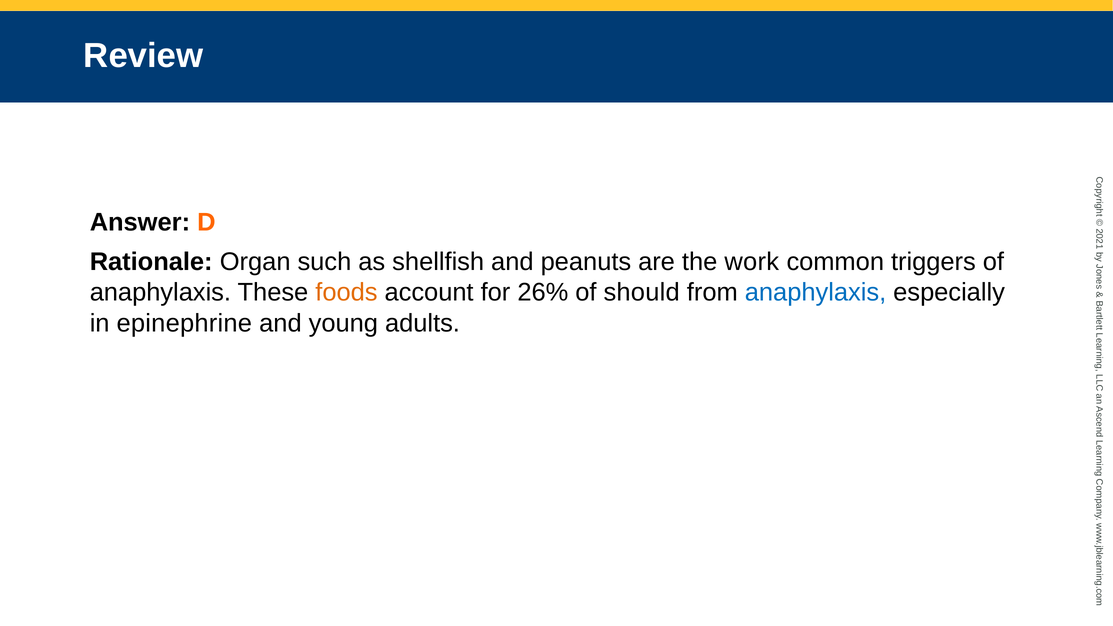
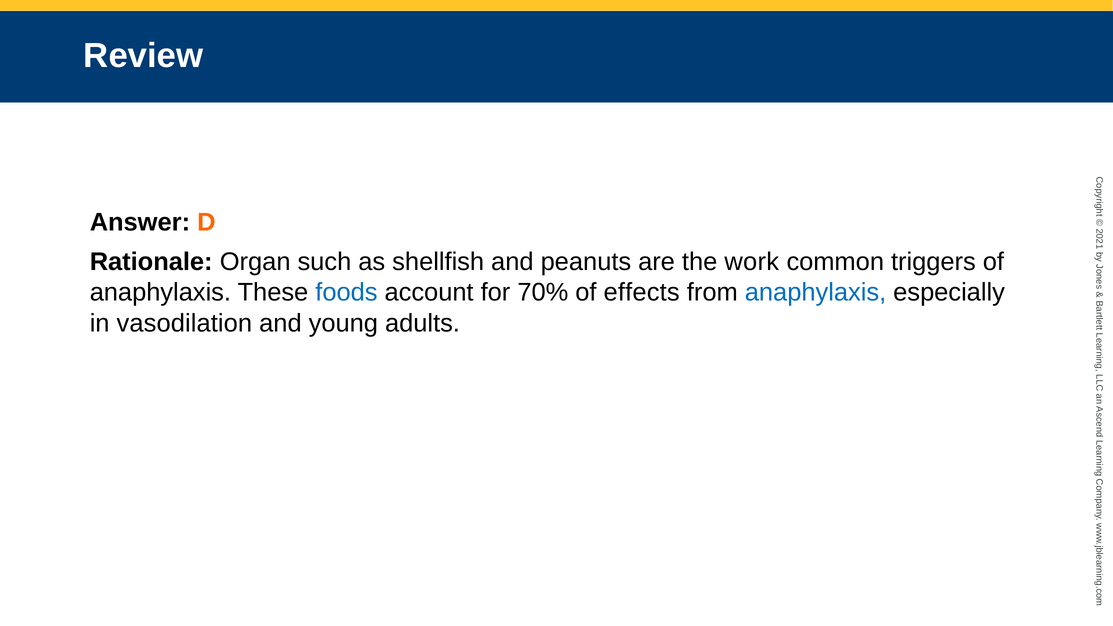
foods colour: orange -> blue
26%: 26% -> 70%
should: should -> effects
epinephrine: epinephrine -> vasodilation
